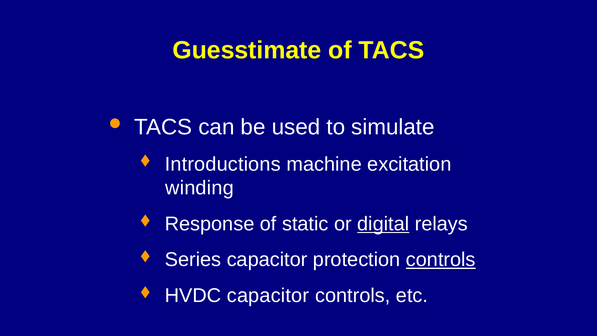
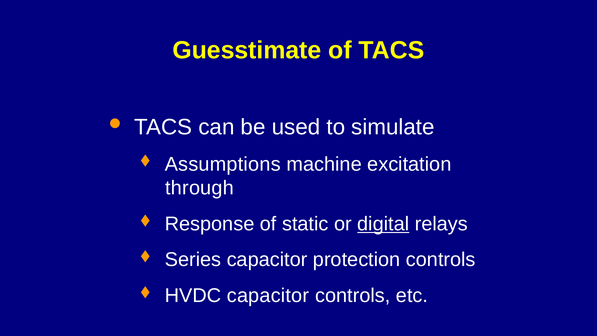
Introductions: Introductions -> Assumptions
winding: winding -> through
controls at (441, 260) underline: present -> none
